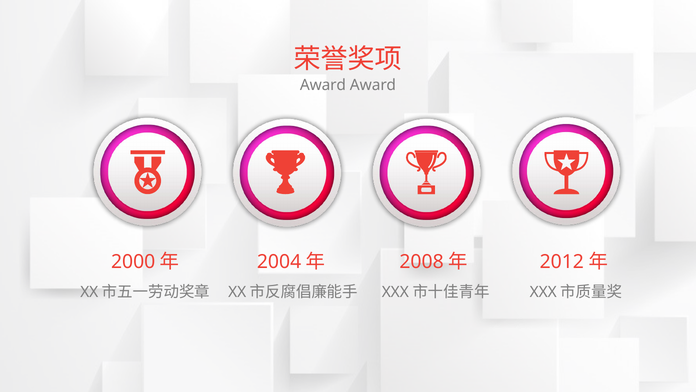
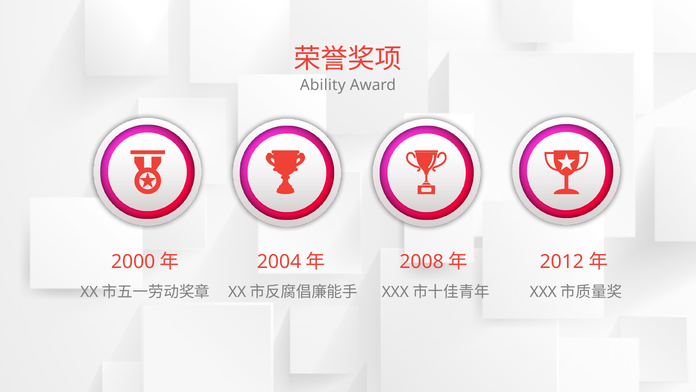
Award at (323, 85): Award -> Ability
